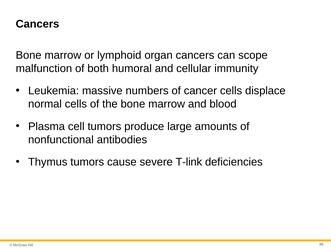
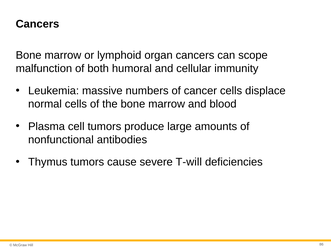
T-link: T-link -> T-will
